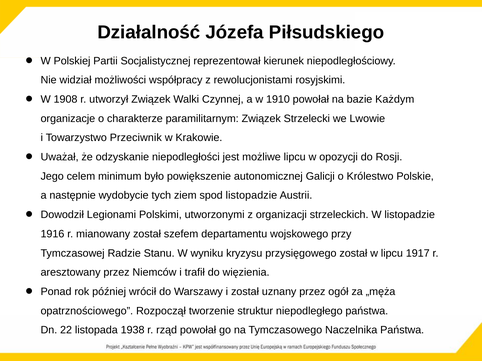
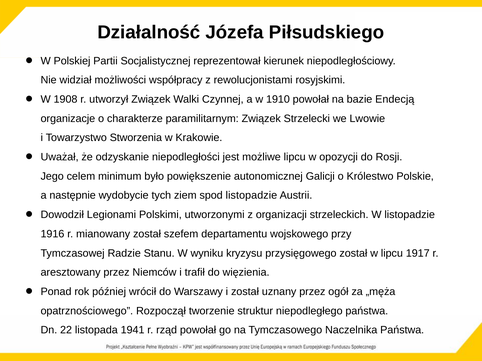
Każdym: Każdym -> Endecją
Przeciwnik: Przeciwnik -> Stworzenia
1938: 1938 -> 1941
